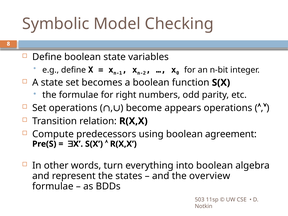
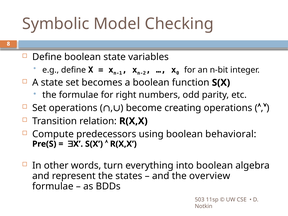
appears: appears -> creating
agreement: agreement -> behavioral
